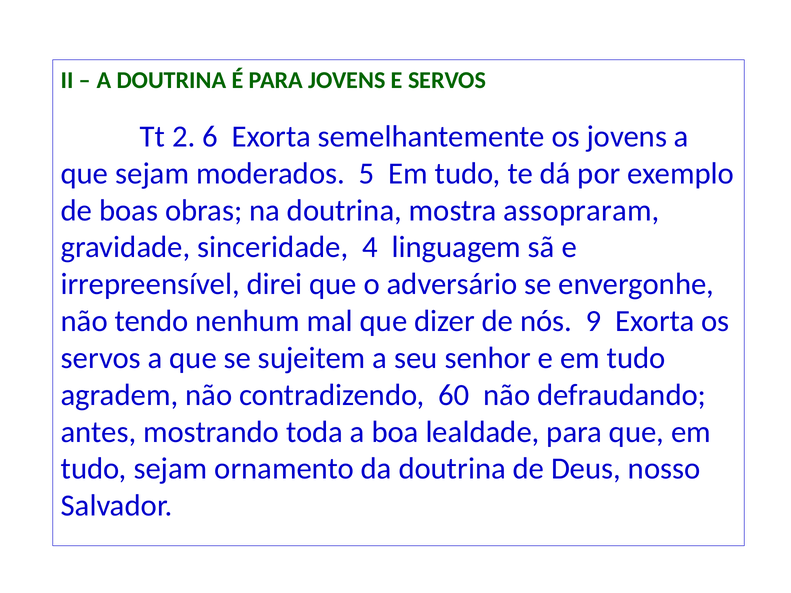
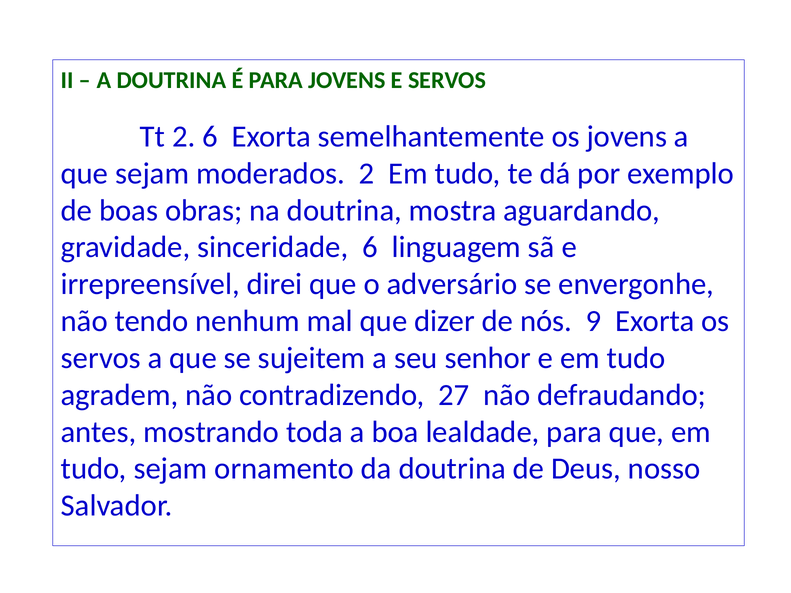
moderados 5: 5 -> 2
assopraram: assopraram -> aguardando
sinceridade 4: 4 -> 6
60: 60 -> 27
